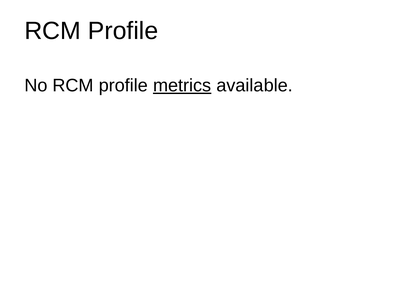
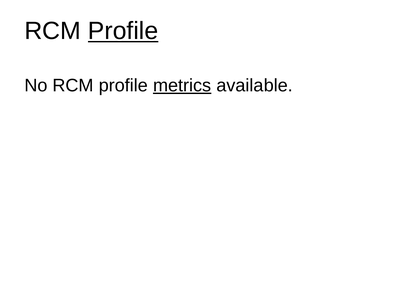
Profile at (123, 31) underline: none -> present
